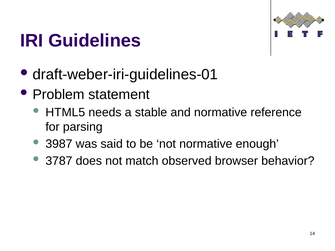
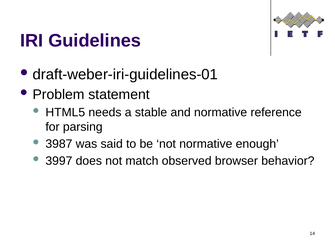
3787: 3787 -> 3997
